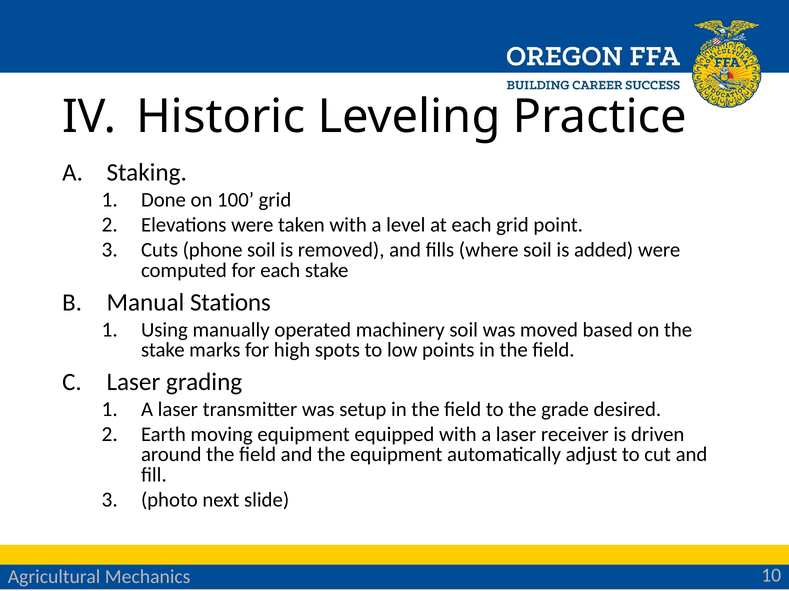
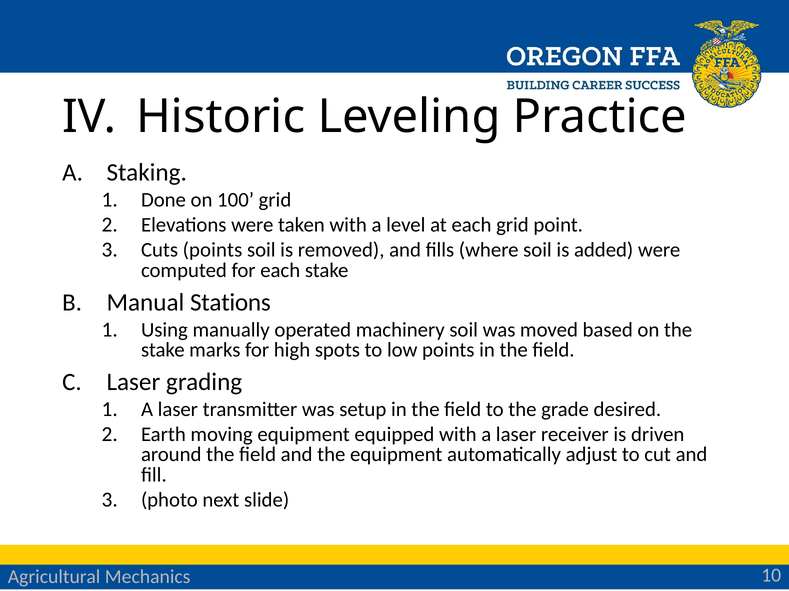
Cuts phone: phone -> points
